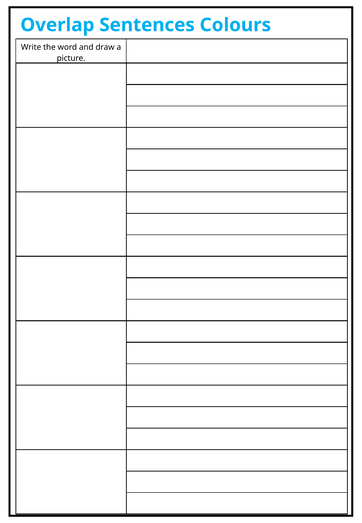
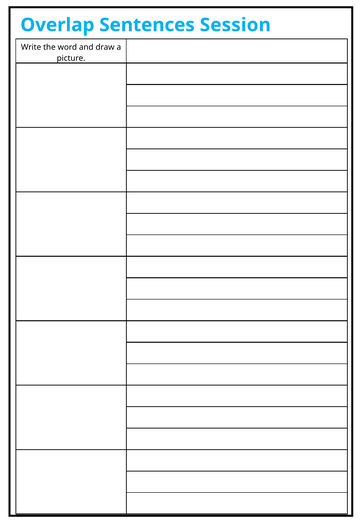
Colours: Colours -> Session
